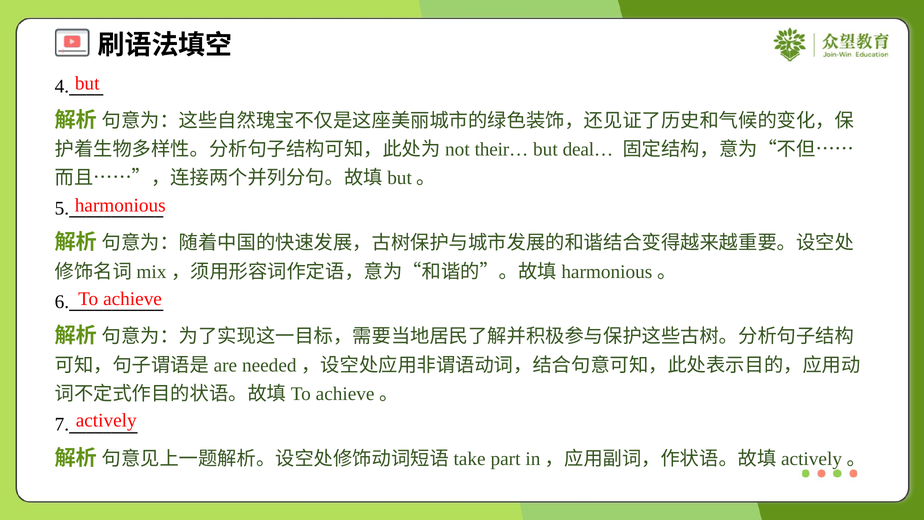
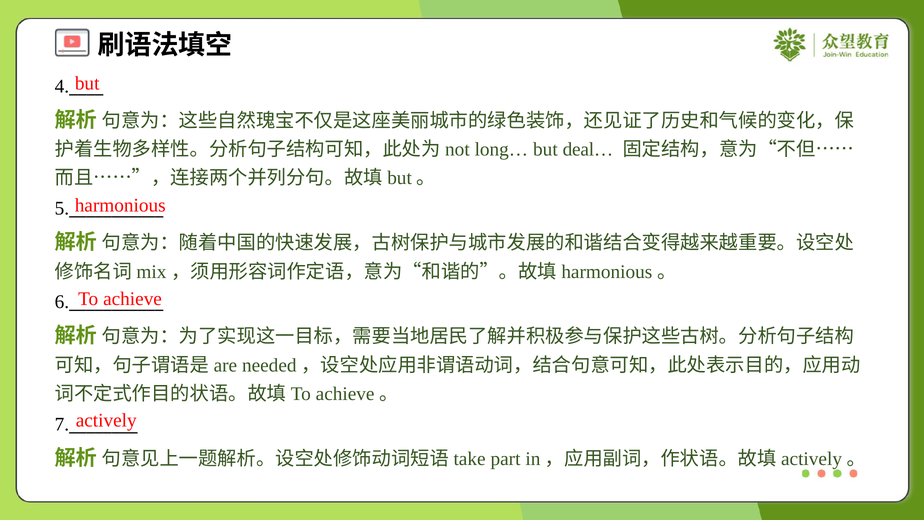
their…: their… -> long…
